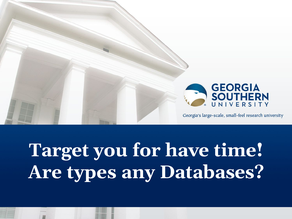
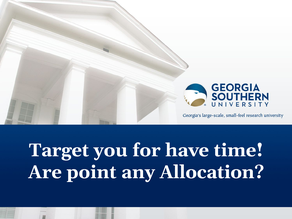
types: types -> point
Databases: Databases -> Allocation
